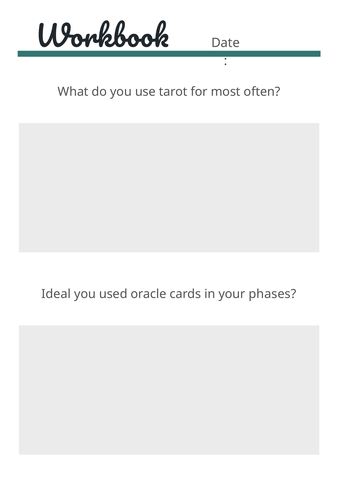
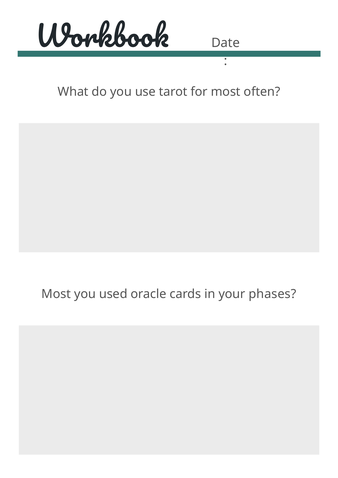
Ideal at (56, 294): Ideal -> Most
